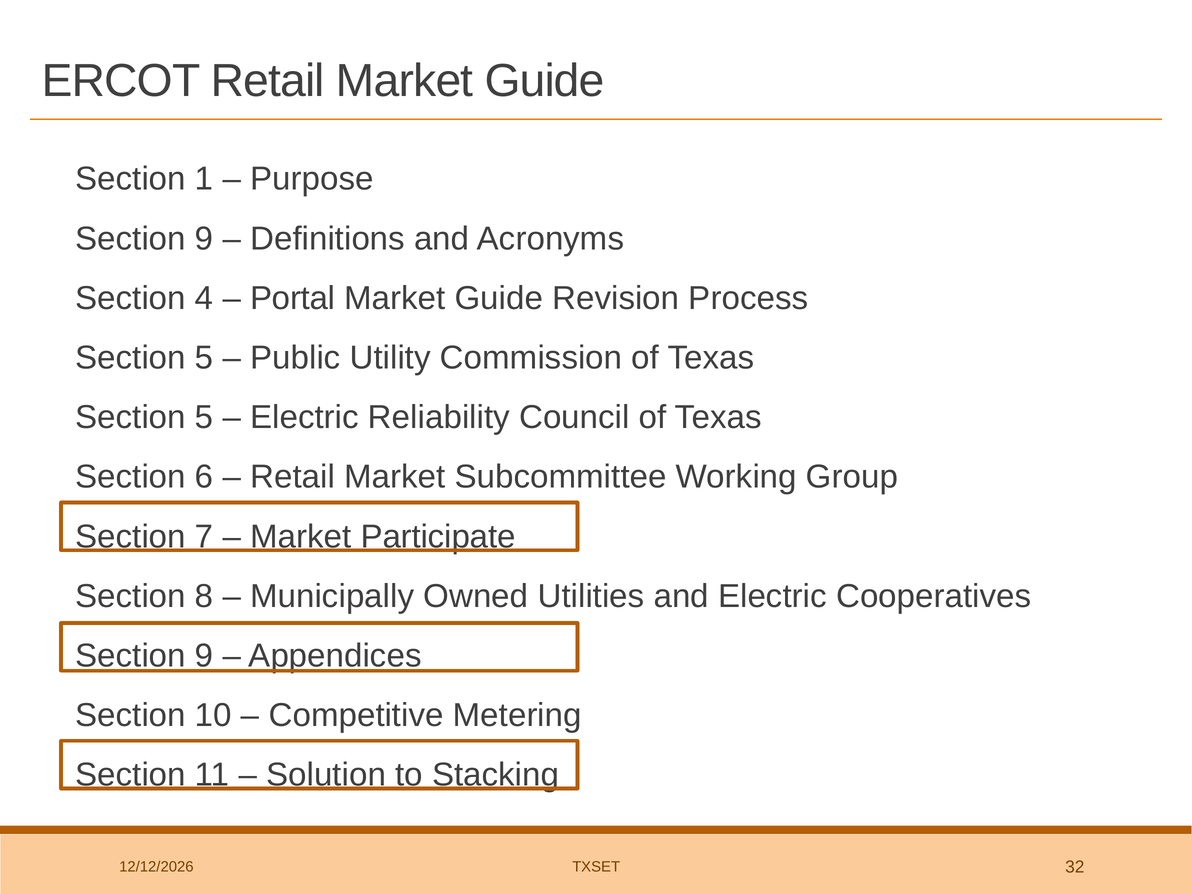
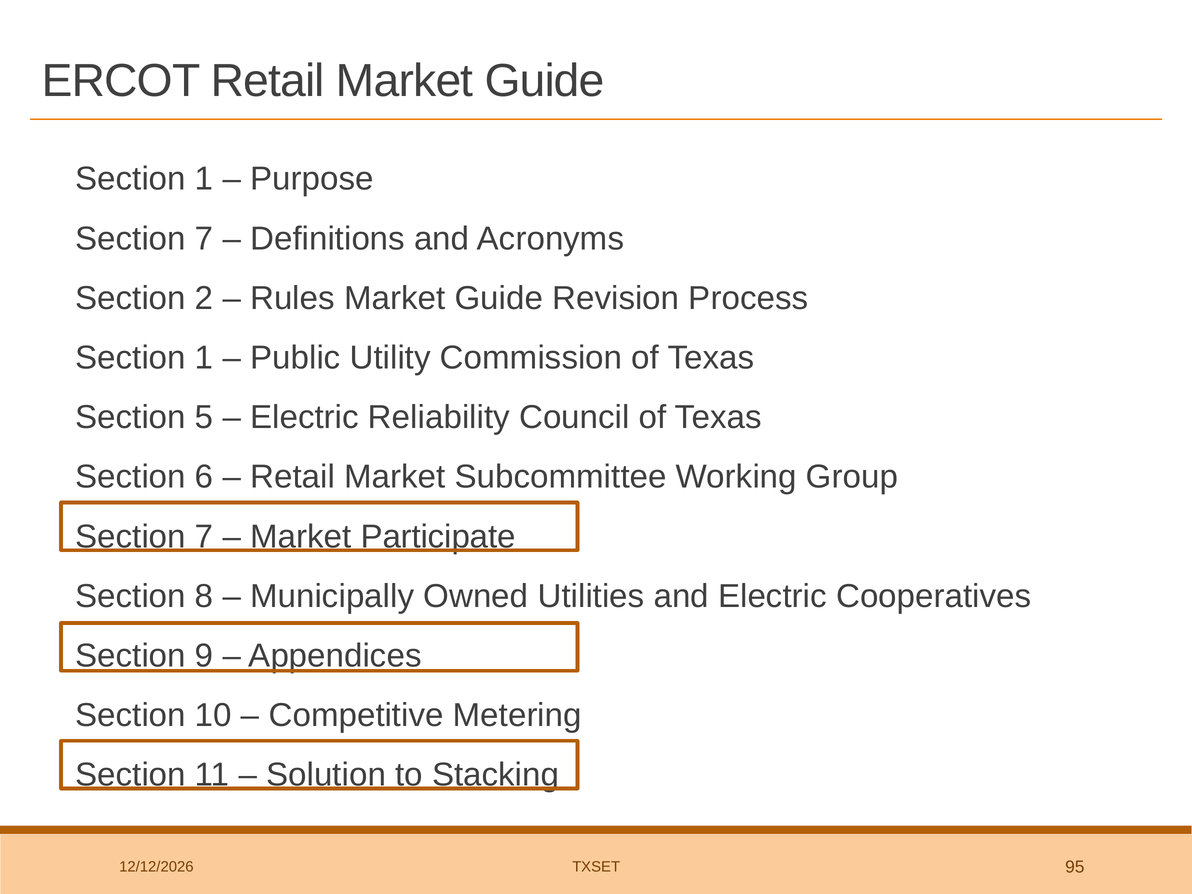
9 at (204, 239): 9 -> 7
4: 4 -> 2
Portal: Portal -> Rules
5 at (204, 358): 5 -> 1
32: 32 -> 95
